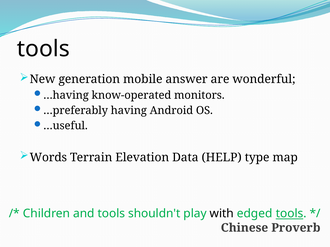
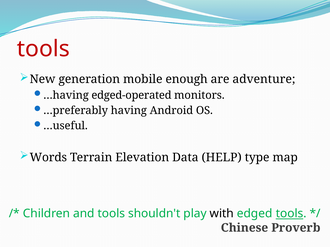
tools at (43, 49) colour: black -> red
answer: answer -> enough
wonderful: wonderful -> adventure
know-operated: know-operated -> edged-operated
